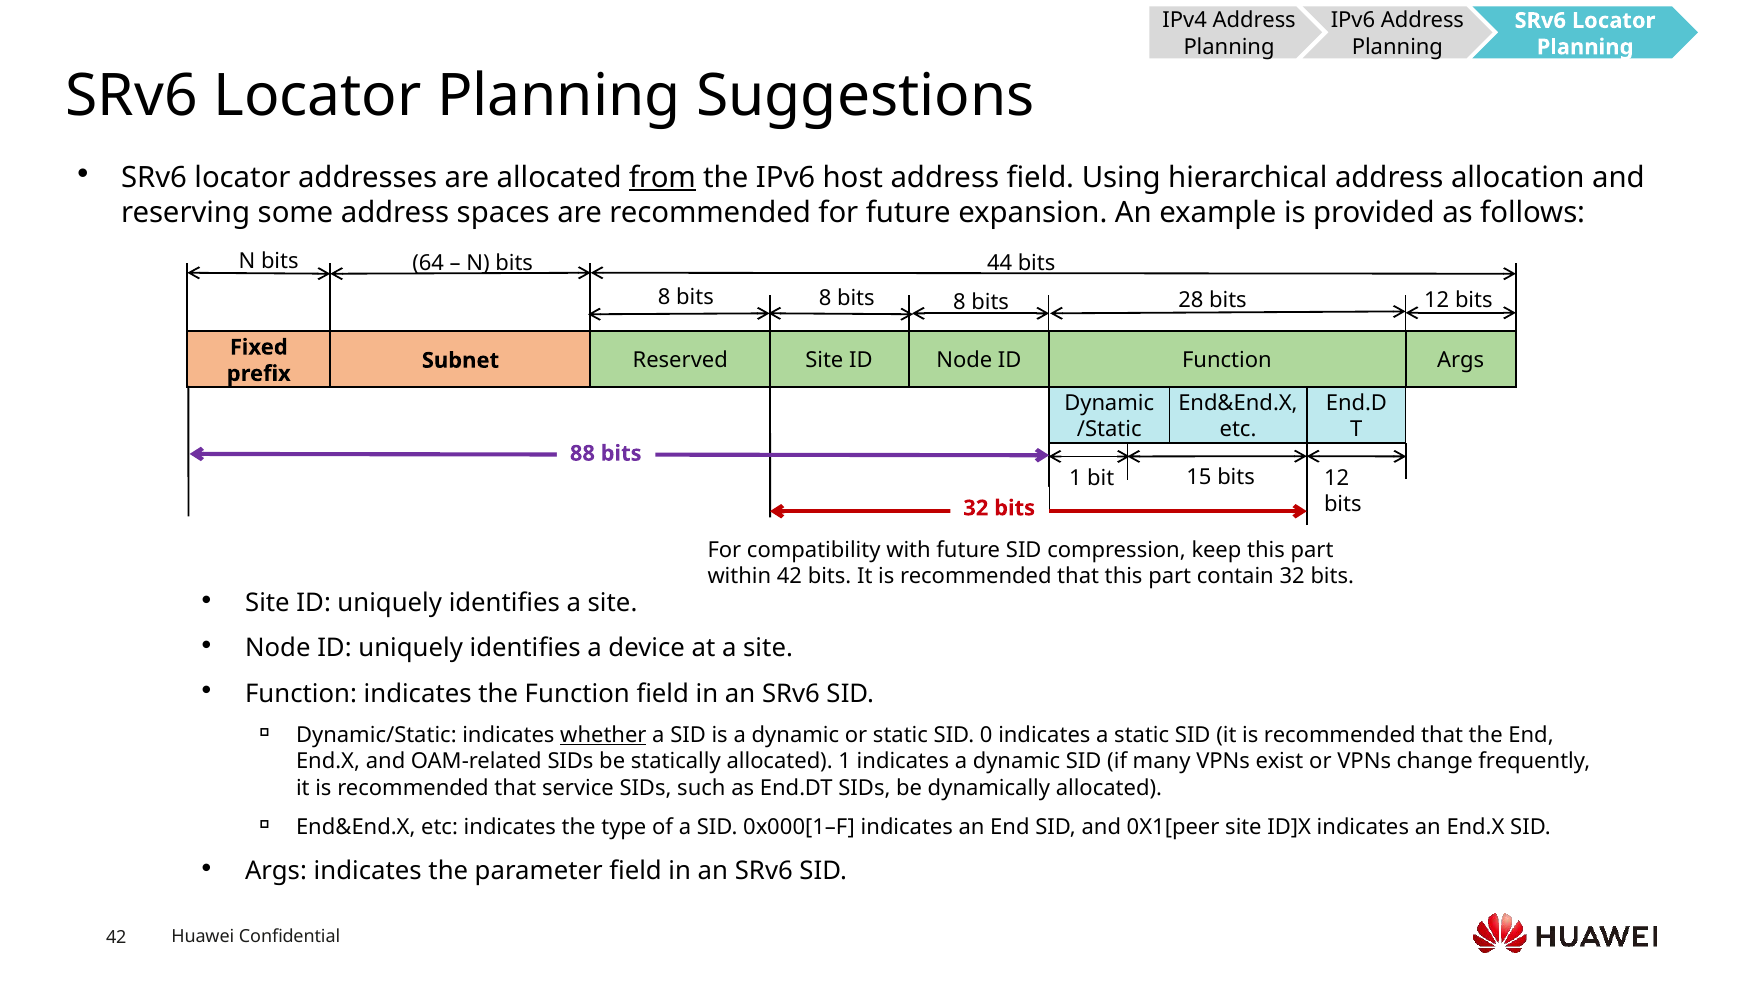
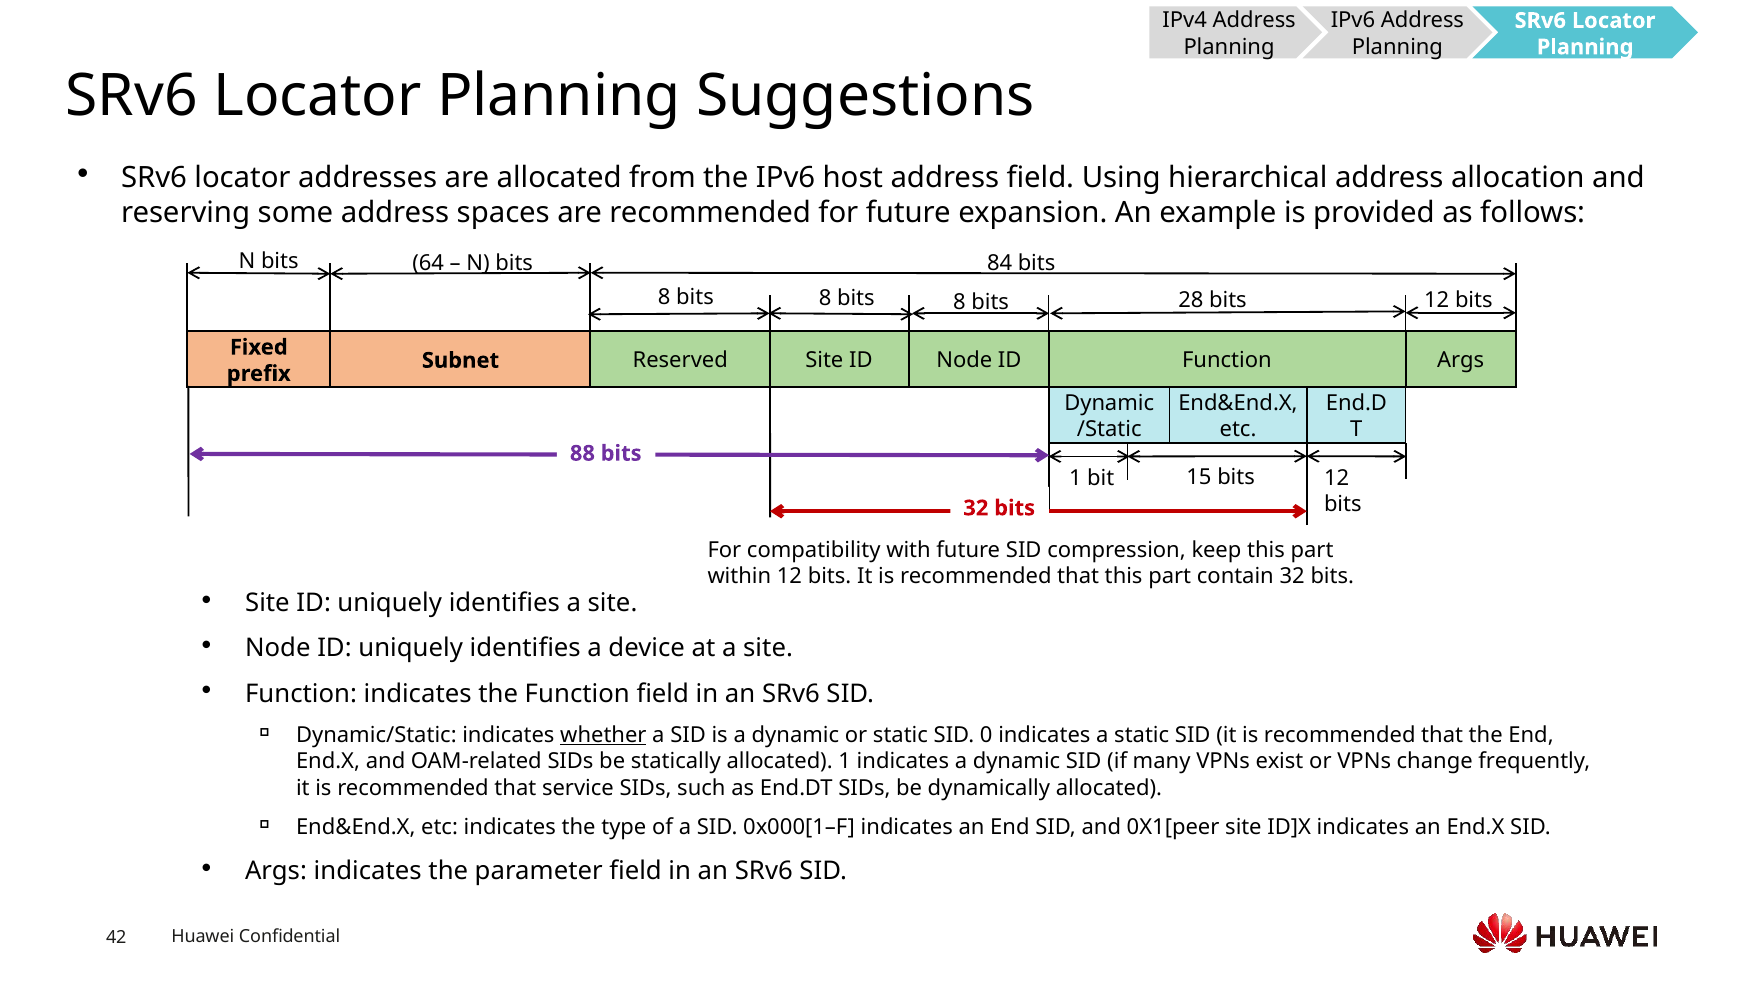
from underline: present -> none
44: 44 -> 84
within 42: 42 -> 12
